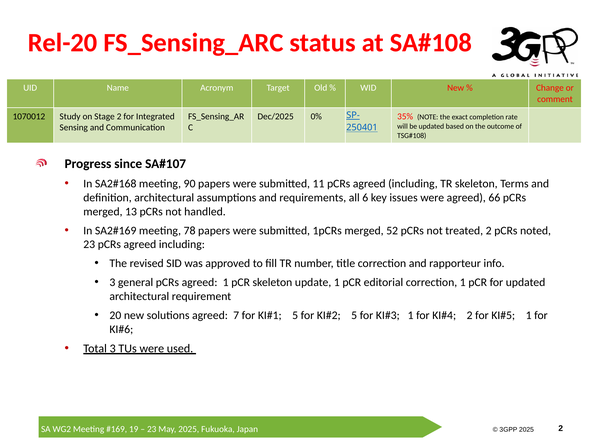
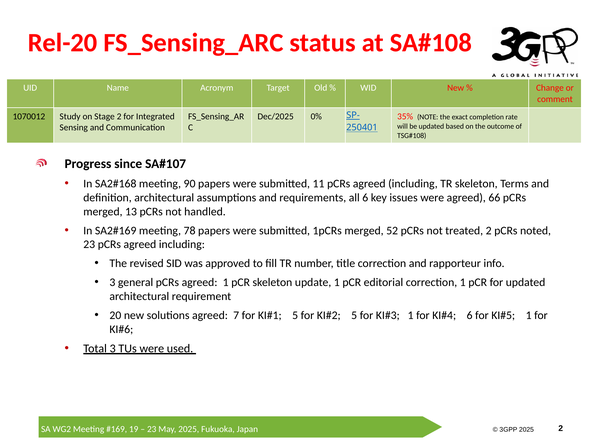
2 at (470, 316): 2 -> 6
